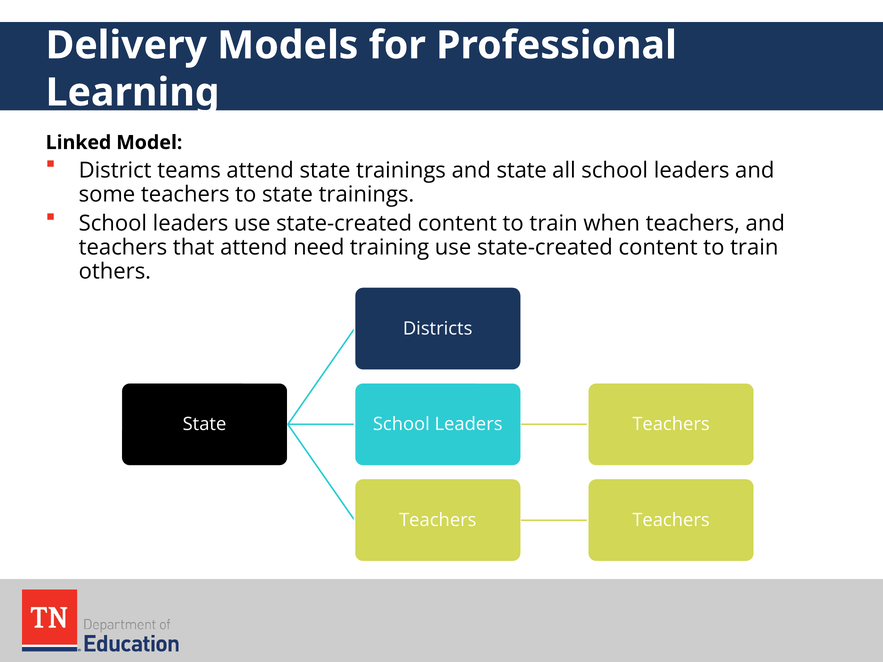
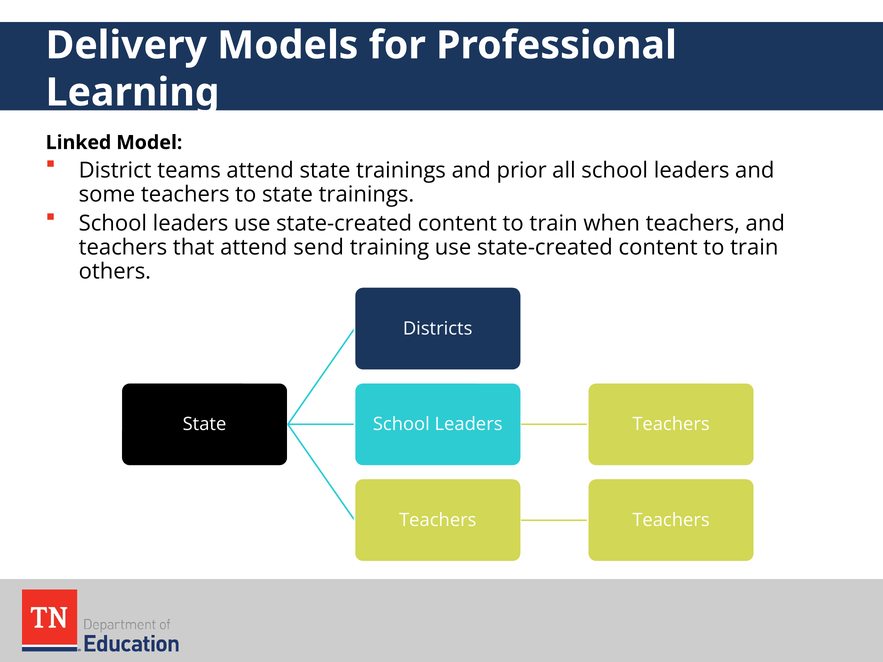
and state: state -> prior
need: need -> send
